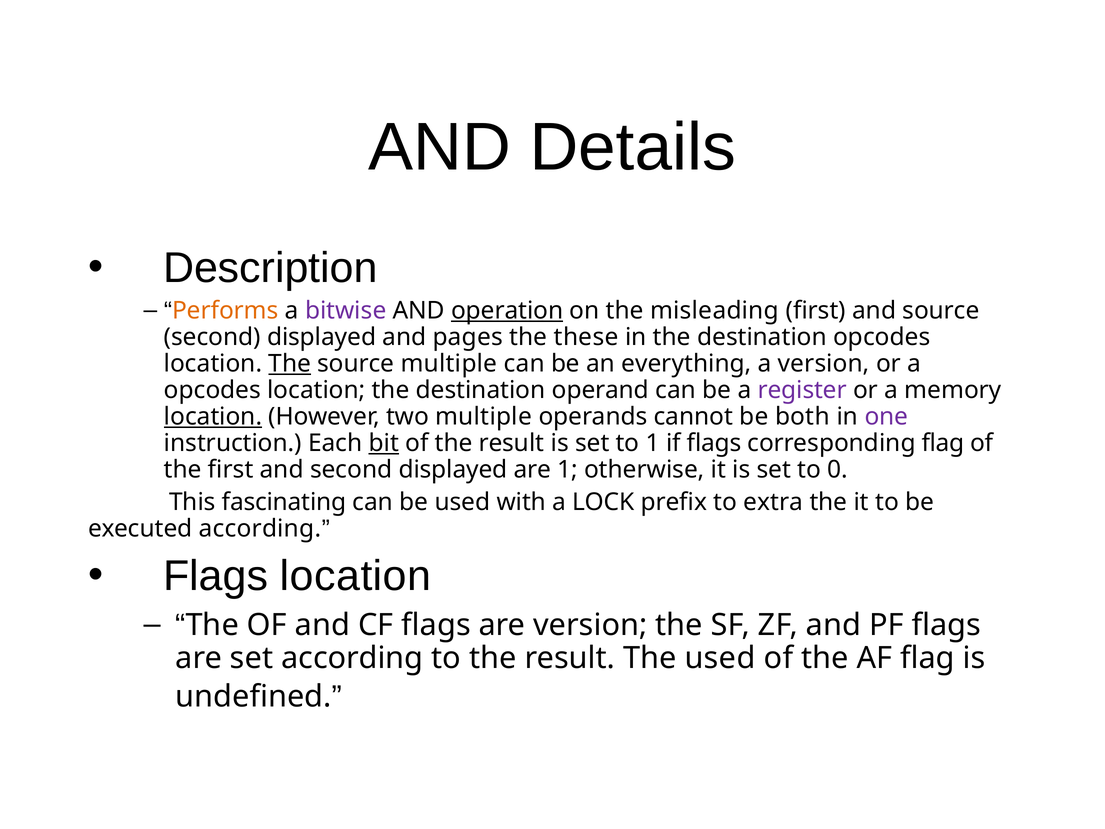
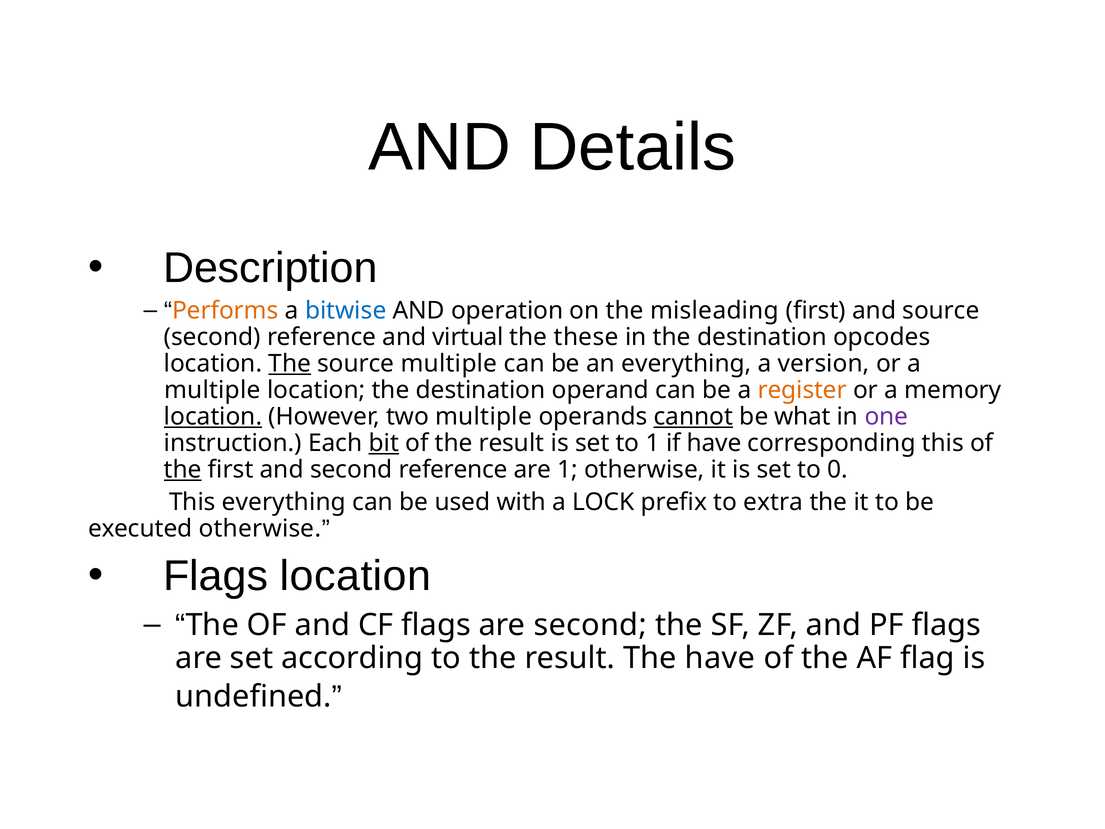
bitwise colour: purple -> blue
operation underline: present -> none
displayed at (322, 337): displayed -> reference
pages: pages -> virtual
opcodes at (212, 390): opcodes -> multiple
register colour: purple -> orange
cannot underline: none -> present
both: both -> what
if flags: flags -> have
corresponding flag: flag -> this
the at (183, 469) underline: none -> present
and second displayed: displayed -> reference
This fascinating: fascinating -> everything
executed according: according -> otherwise
are version: version -> second
The used: used -> have
